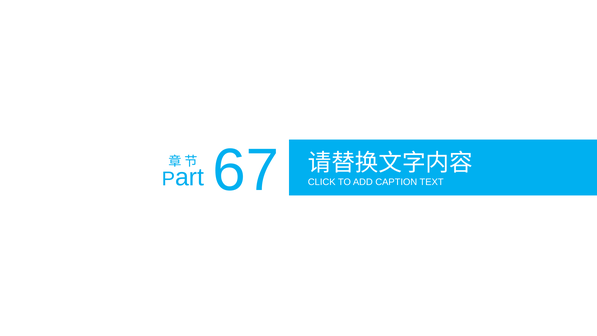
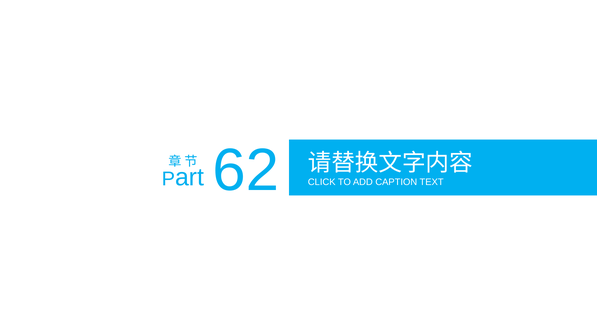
67: 67 -> 62
